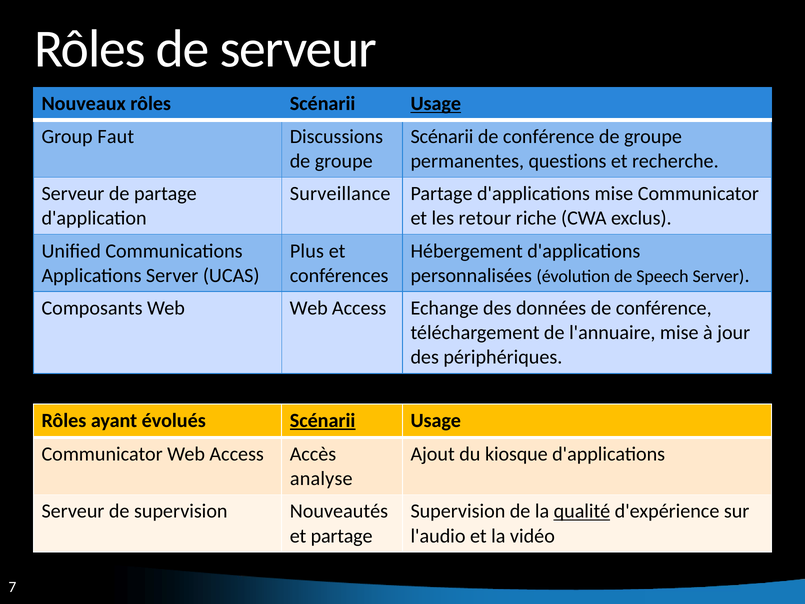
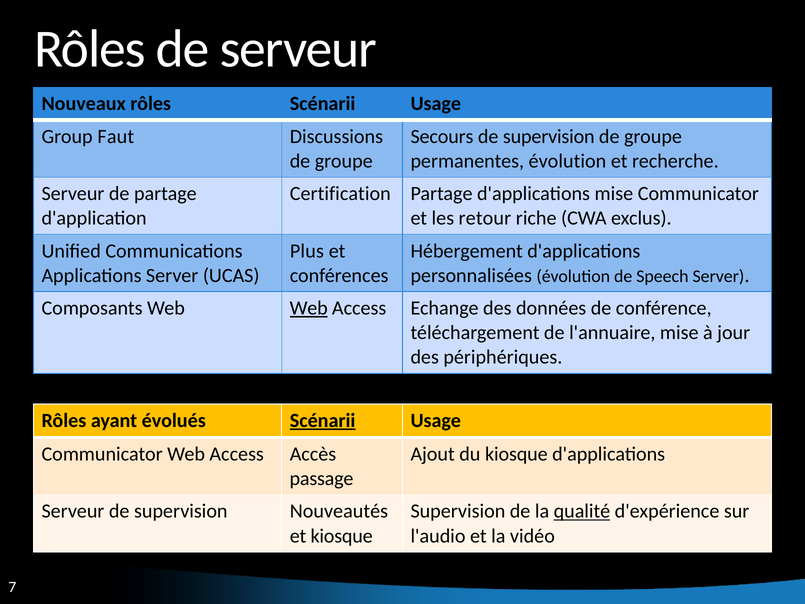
Usage at (436, 104) underline: present -> none
Scénarii at (442, 136): Scénarii -> Secours
conférence at (549, 136): conférence -> supervision
permanentes questions: questions -> évolution
Surveillance: Surveillance -> Certification
Web at (309, 308) underline: none -> present
analyse: analyse -> passage
et partage: partage -> kiosque
